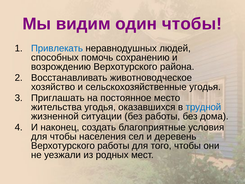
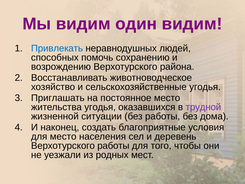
один чтобы: чтобы -> видим
трудной colour: blue -> purple
для чтобы: чтобы -> место
